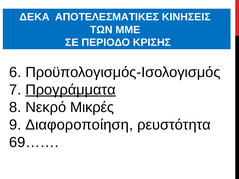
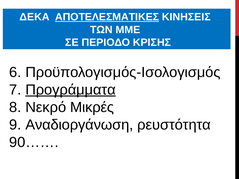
ΑΠΟΤΕΛΕΣΜΑΤΙΚΕΣ underline: none -> present
Διαφοροποίηση: Διαφοροποίηση -> Αναδιοργάνωση
69……: 69…… -> 90……
